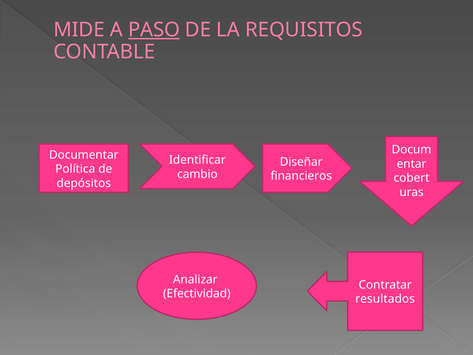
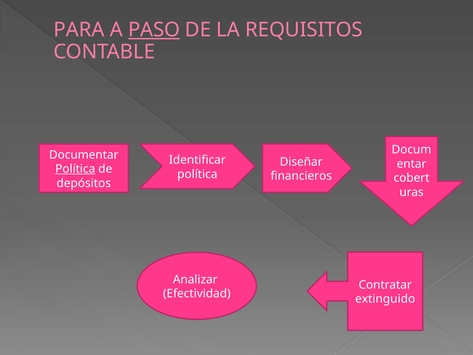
MIDE: MIDE -> PARA
Política at (75, 169) underline: none -> present
cambio at (197, 174): cambio -> política
resultados: resultados -> extinguido
